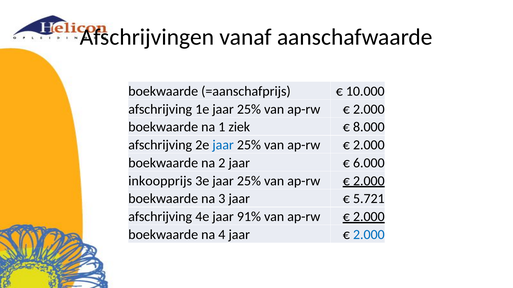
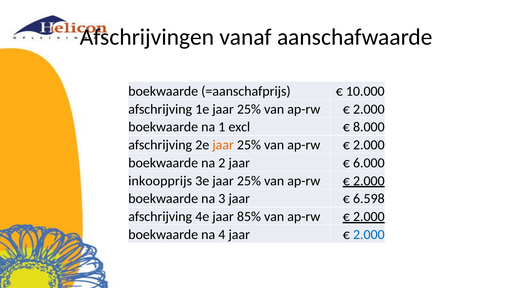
ziek: ziek -> excl
jaar at (223, 145) colour: blue -> orange
5.721: 5.721 -> 6.598
91%: 91% -> 85%
